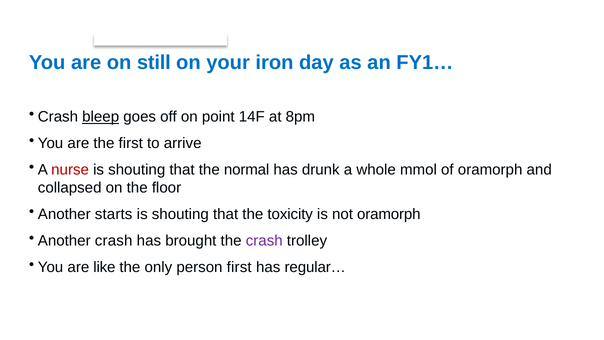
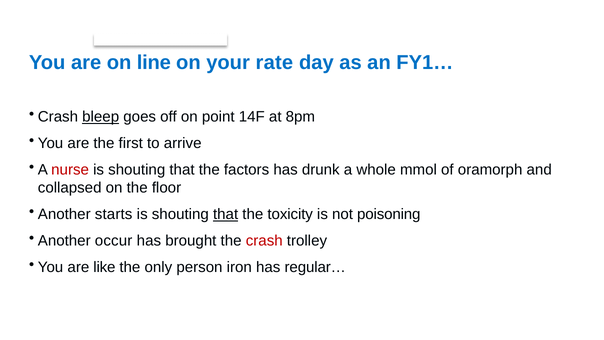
still: still -> line
iron: iron -> rate
normal: normal -> factors
that at (226, 214) underline: none -> present
not oramorph: oramorph -> poisoning
Another crash: crash -> occur
crash at (264, 241) colour: purple -> red
person first: first -> iron
